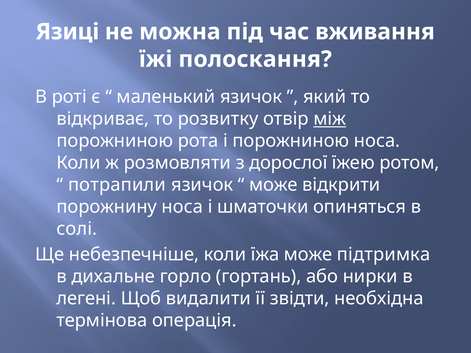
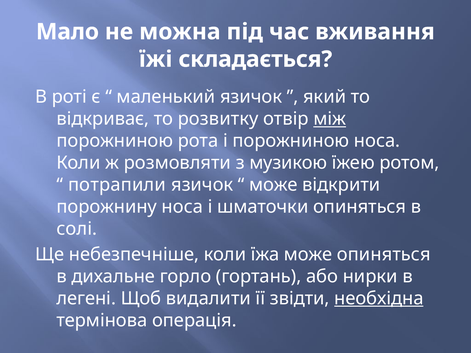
Язиці: Язиці -> Мало
полоскання: полоскання -> складається
дорослої: дорослої -> музикою
може підтримка: підтримка -> опиняться
необхідна underline: none -> present
